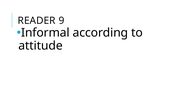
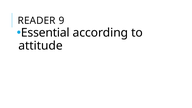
Informal: Informal -> Essential
